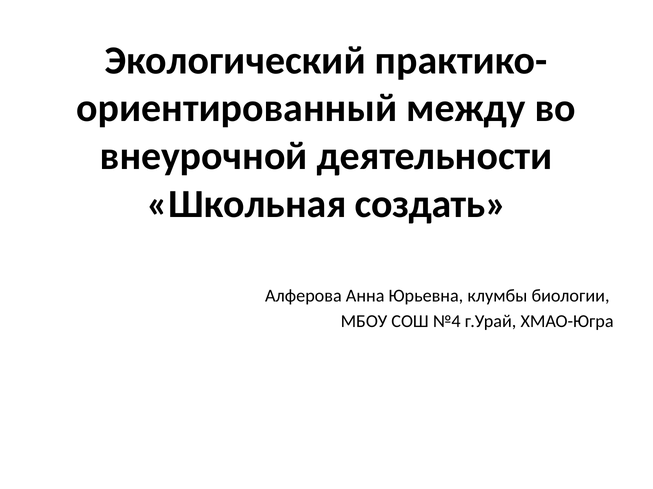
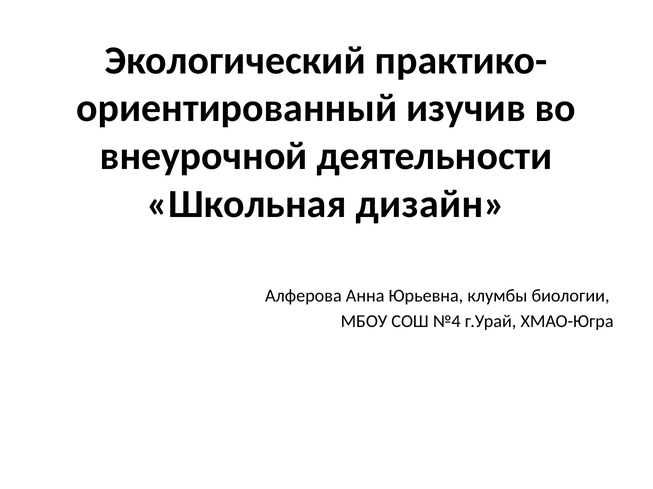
между: между -> изучив
создать: создать -> дизайн
